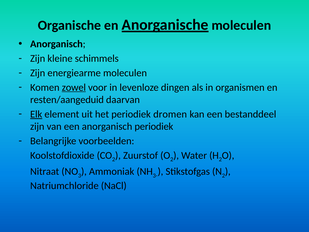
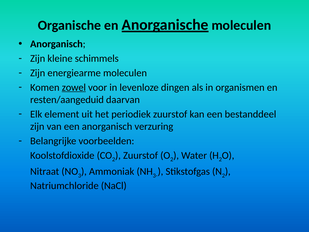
Elk underline: present -> none
periodiek dromen: dromen -> zuurstof
anorganisch periodiek: periodiek -> verzuring
